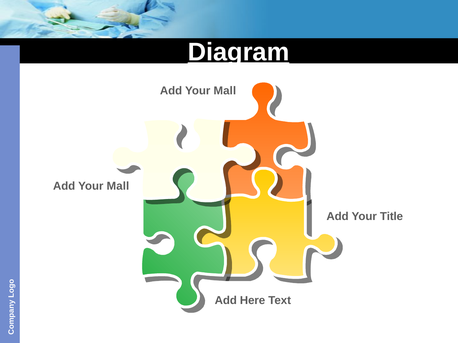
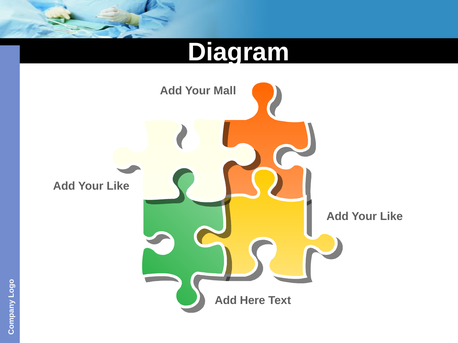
Diagram underline: present -> none
Mall at (118, 186): Mall -> Like
Title at (391, 217): Title -> Like
